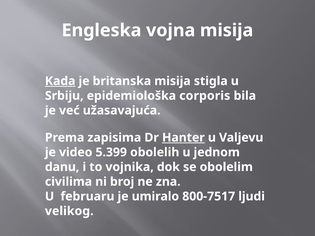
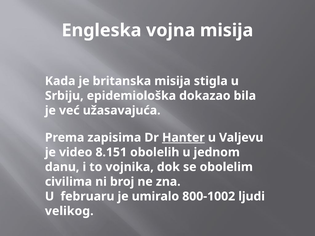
Kada underline: present -> none
corporis: corporis -> dokazao
5.399: 5.399 -> 8.151
800-7517: 800-7517 -> 800-1002
